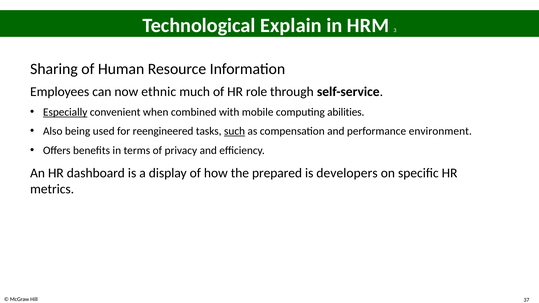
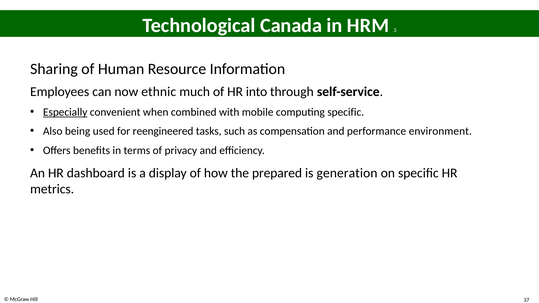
Explain: Explain -> Canada
role: role -> into
computing abilities: abilities -> specific
such underline: present -> none
developers: developers -> generation
